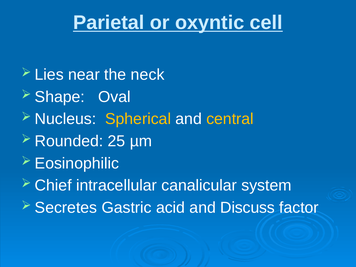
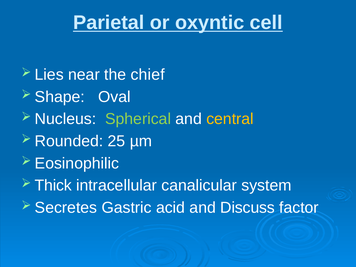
neck: neck -> chief
Spherical colour: yellow -> light green
Chief: Chief -> Thick
